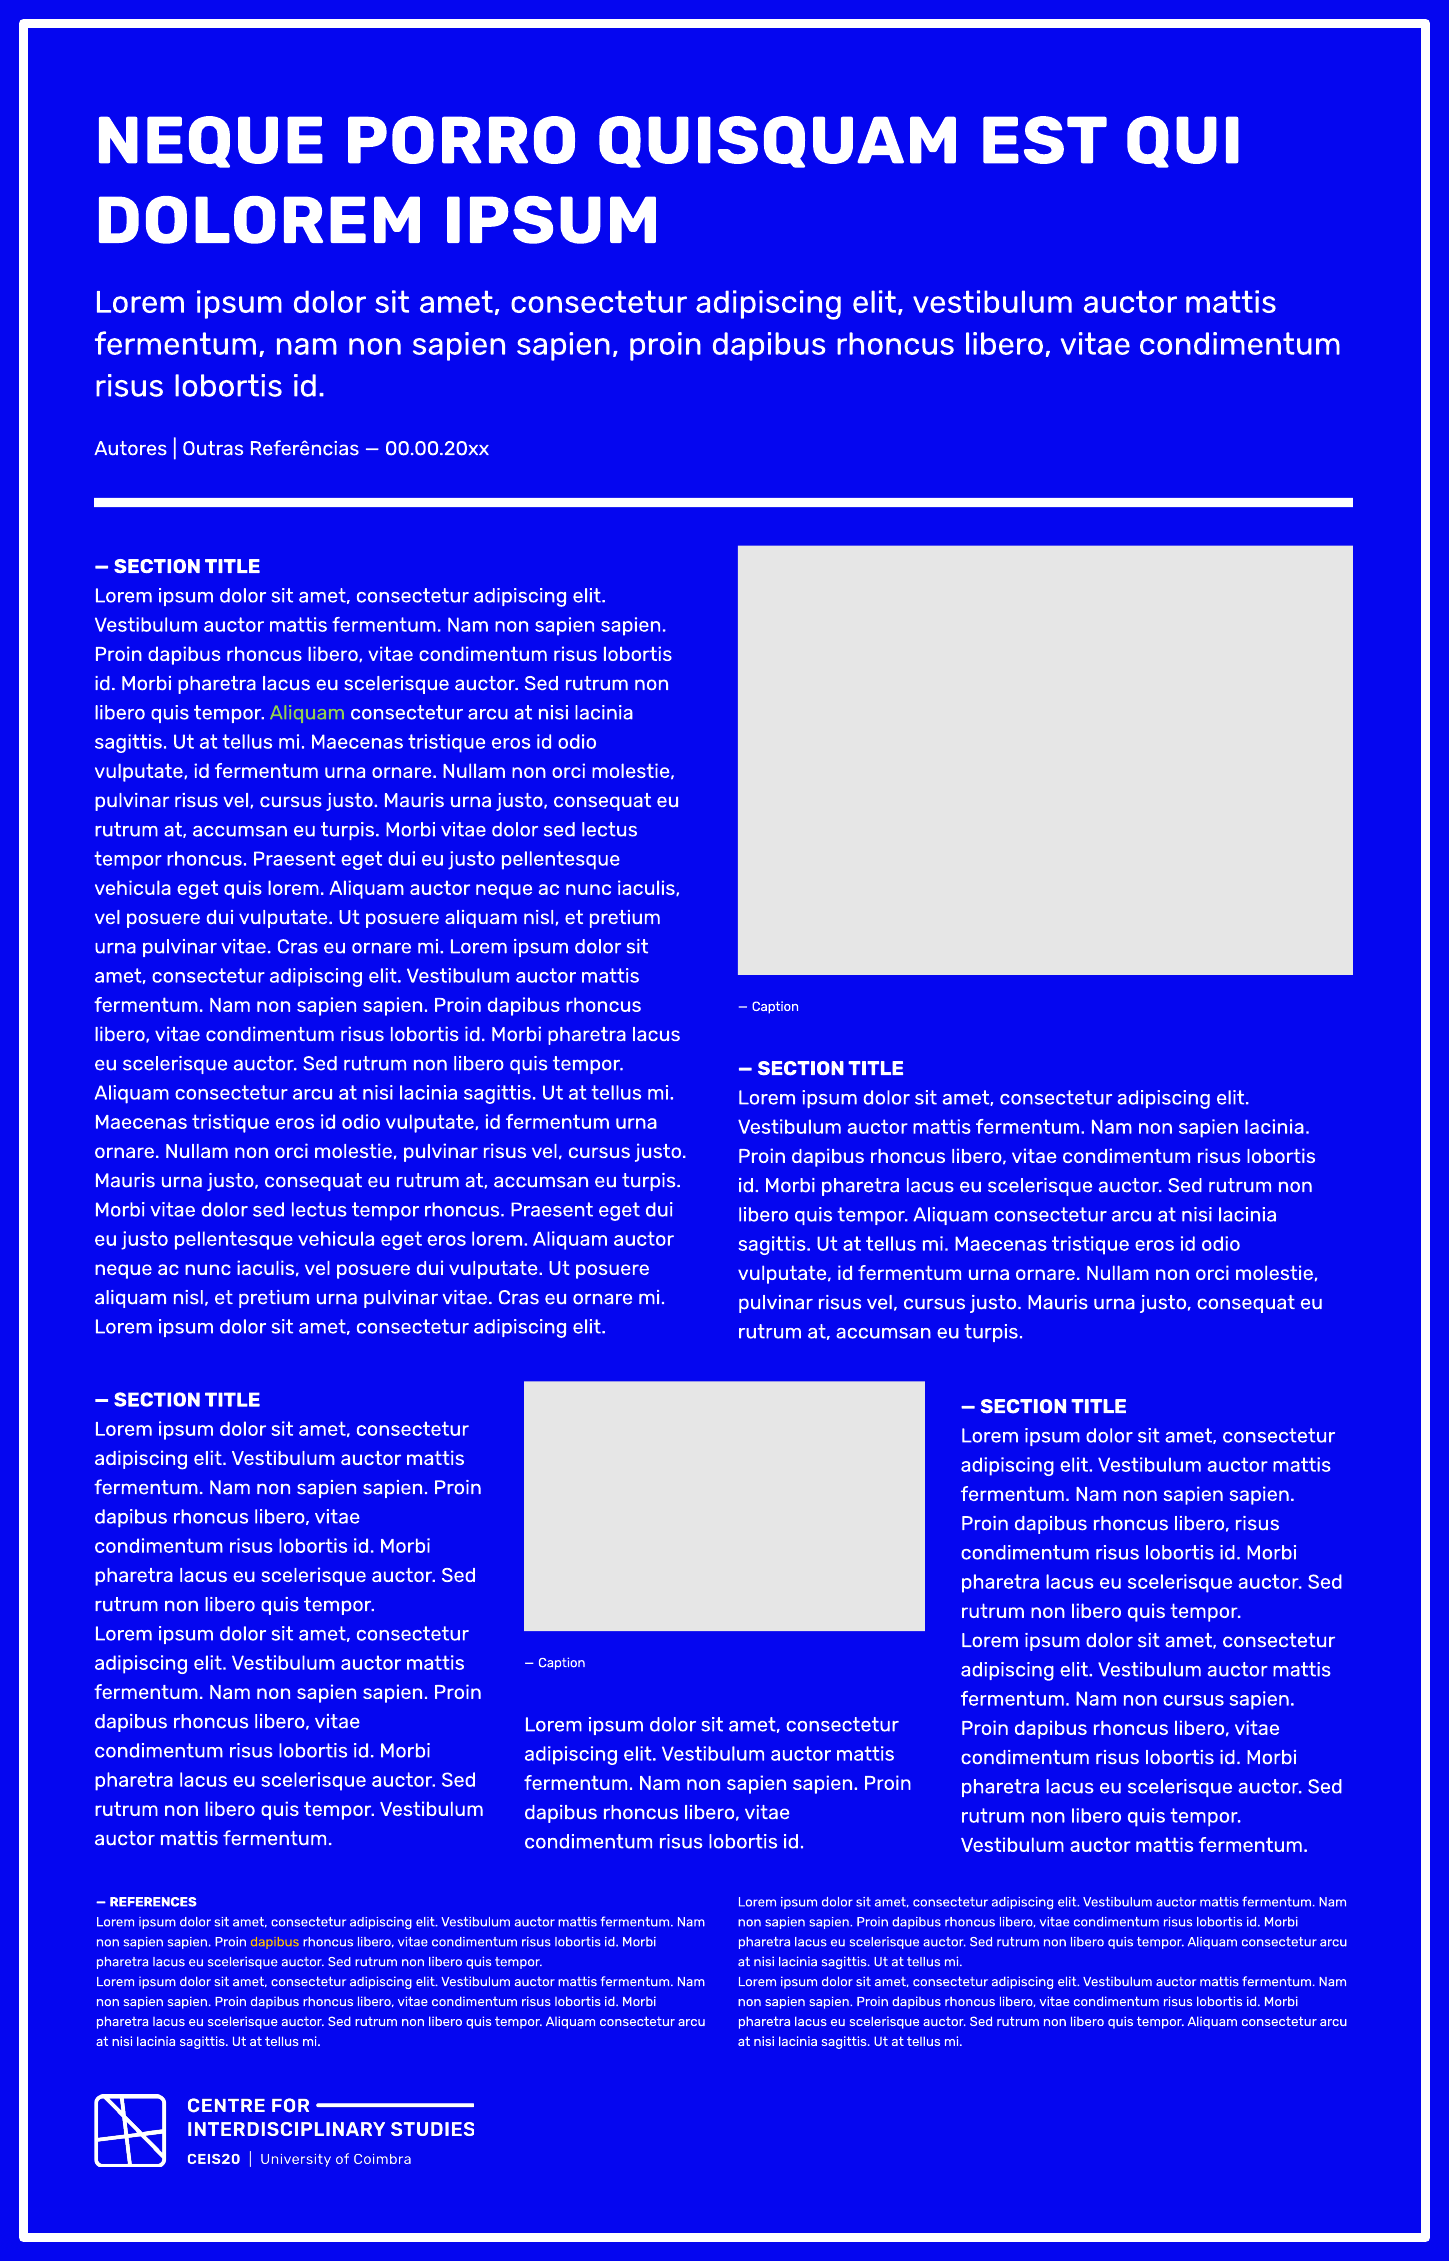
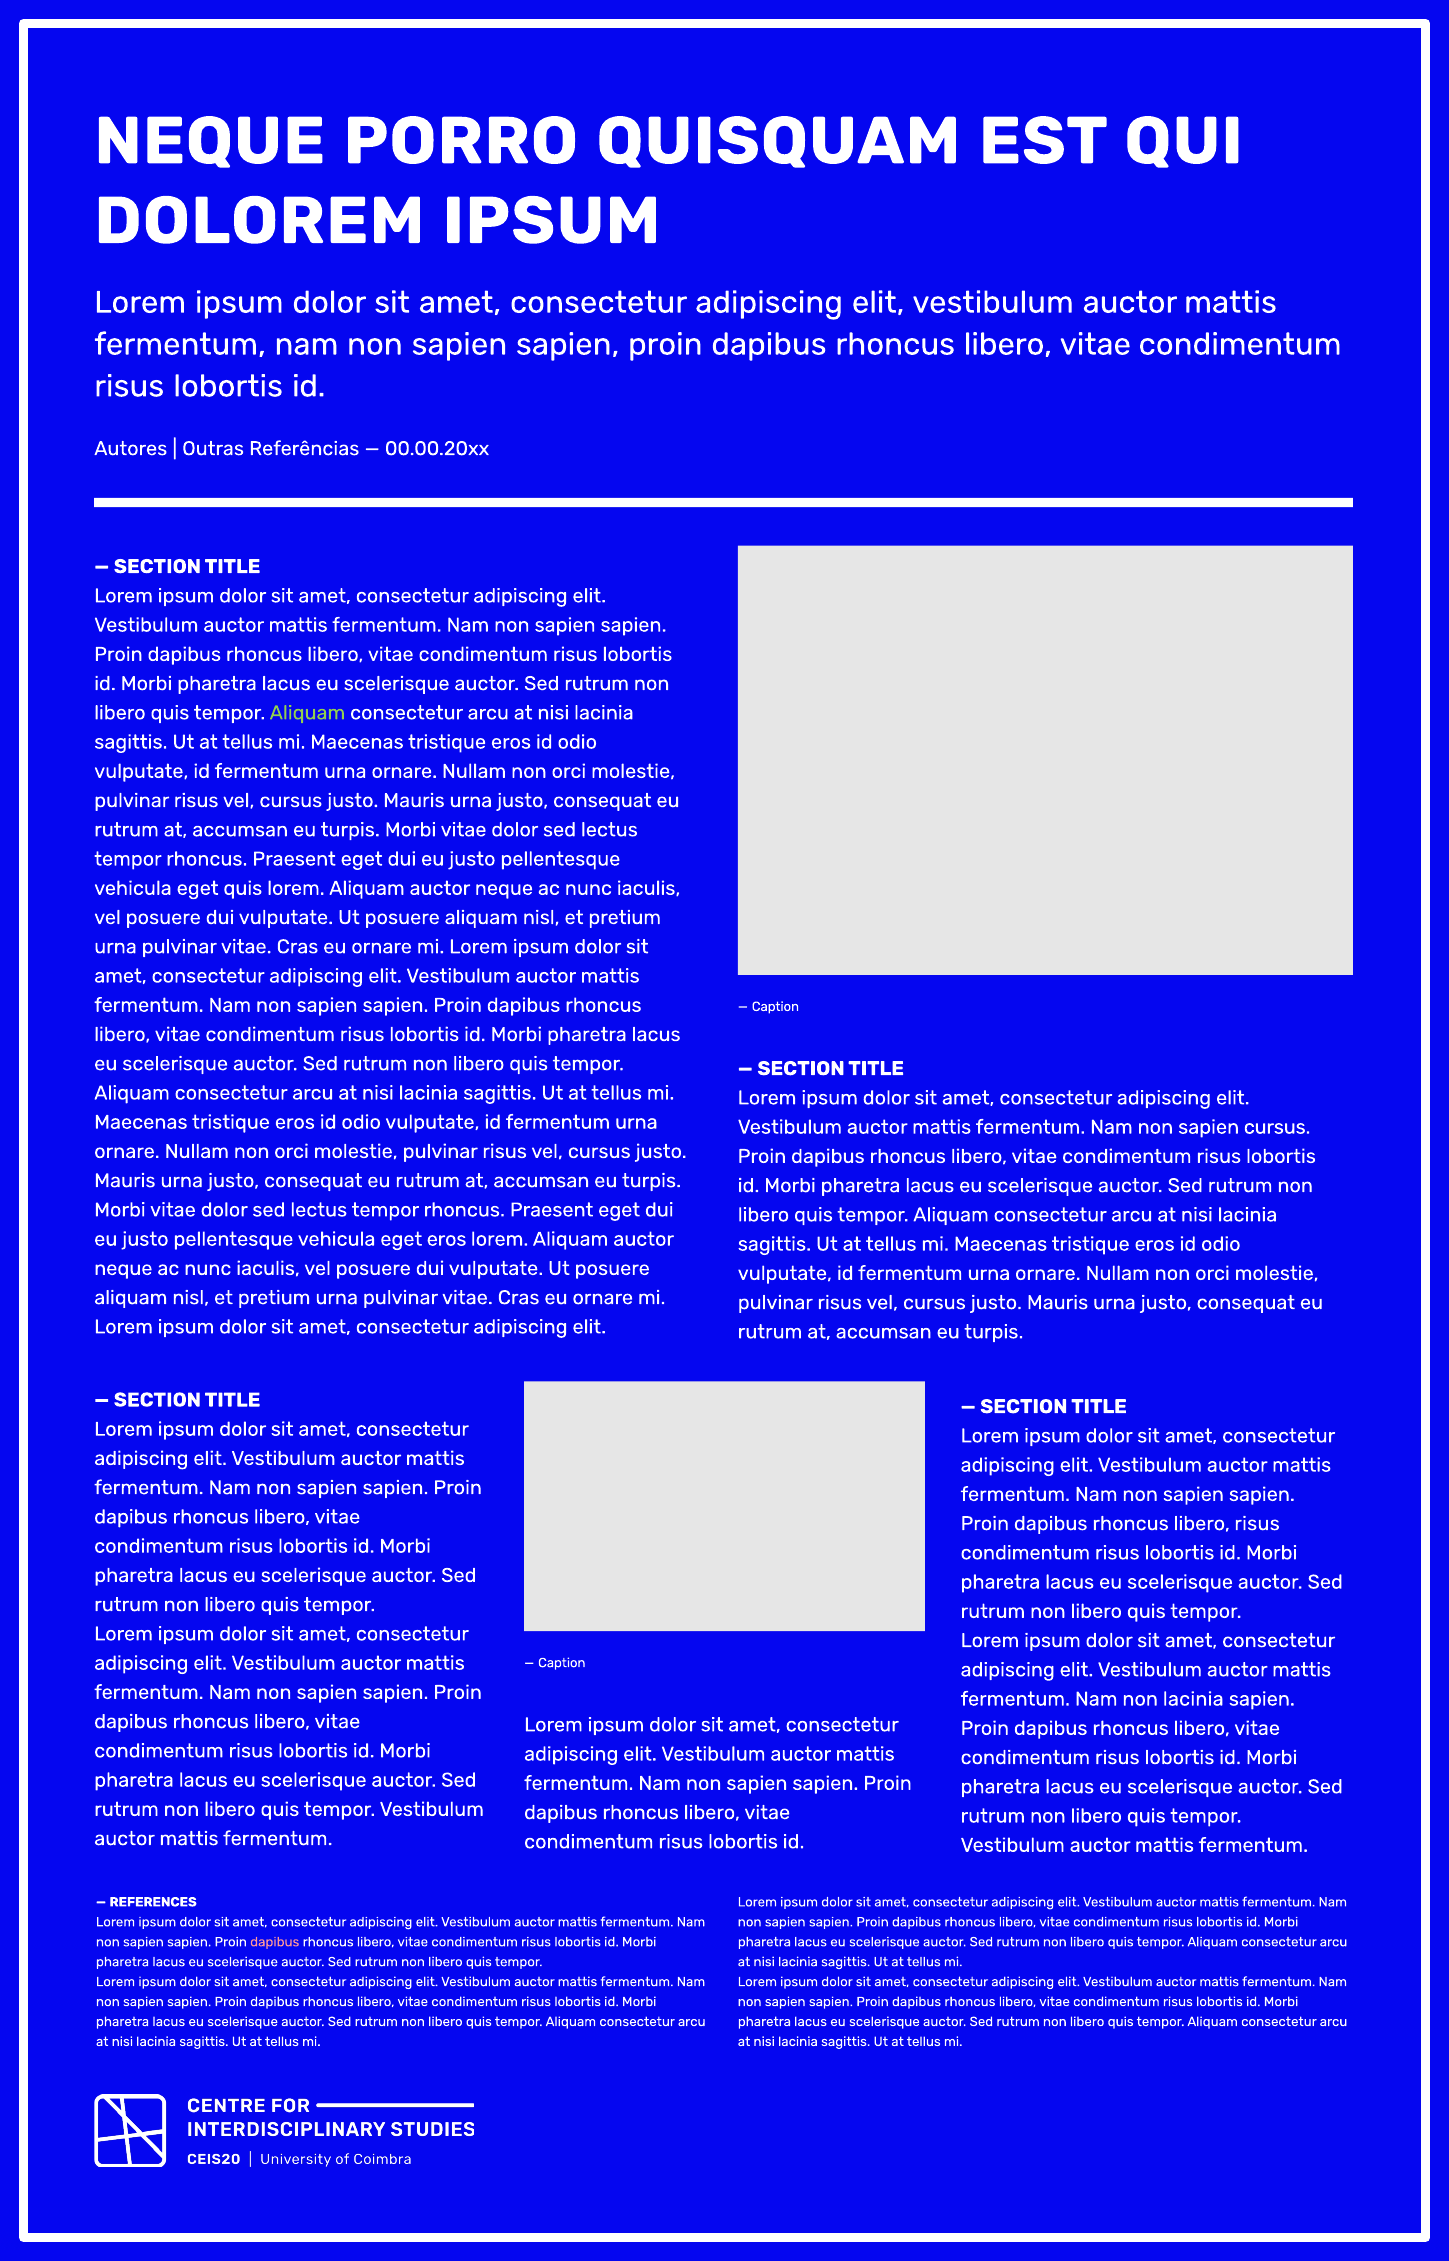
sapien lacinia: lacinia -> cursus
non cursus: cursus -> lacinia
dapibus at (275, 1942) colour: yellow -> pink
